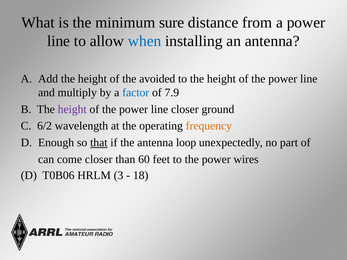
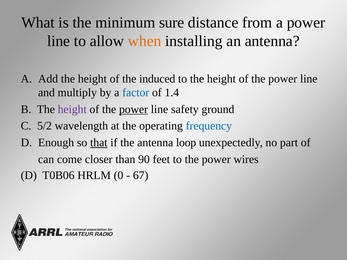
when colour: blue -> orange
avoided: avoided -> induced
7.9: 7.9 -> 1.4
power at (134, 109) underline: none -> present
line closer: closer -> safety
6/2: 6/2 -> 5/2
frequency colour: orange -> blue
60: 60 -> 90
3: 3 -> 0
18: 18 -> 67
